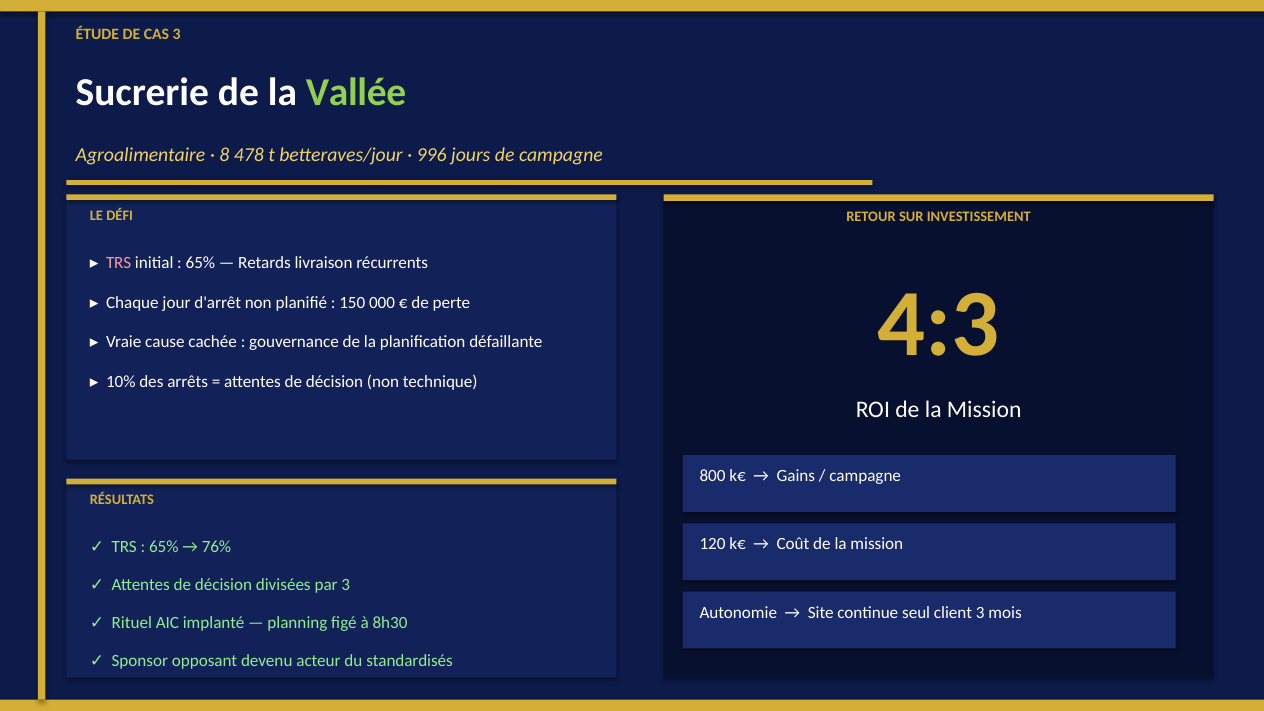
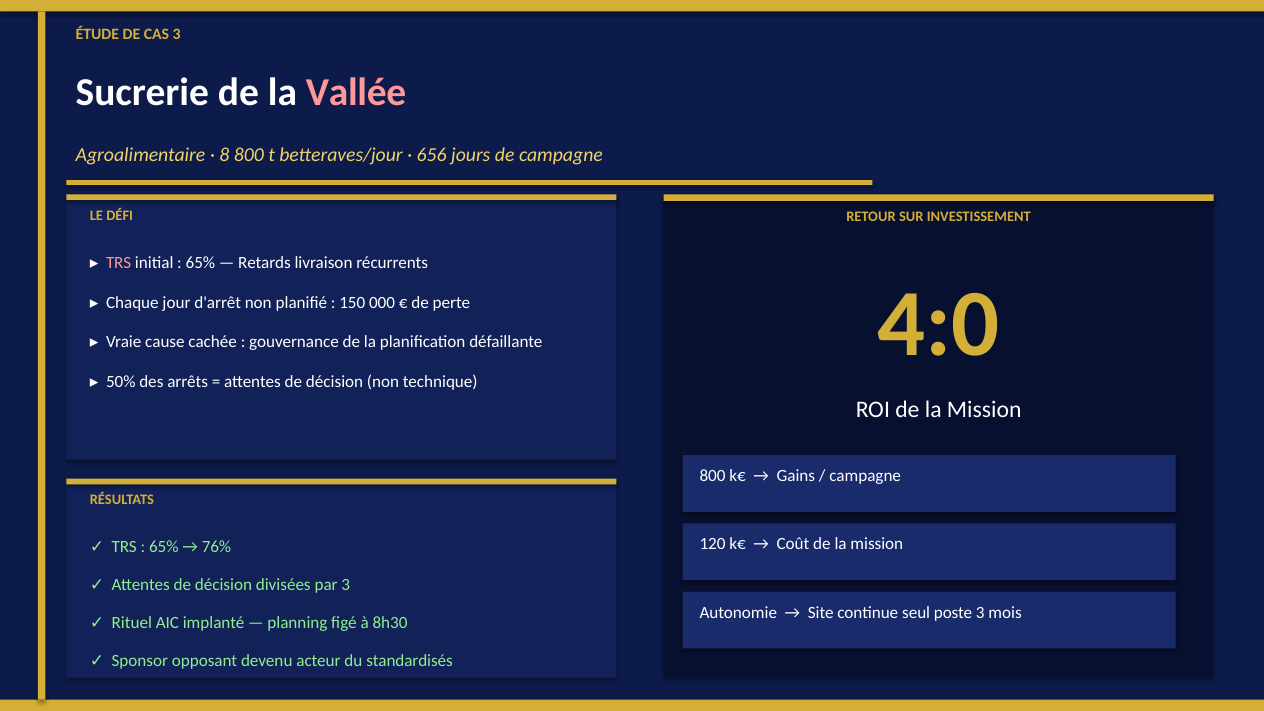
Vallée colour: light green -> pink
8 478: 478 -> 800
996: 996 -> 656
4:3: 4:3 -> 4:0
10%: 10% -> 50%
client: client -> poste
